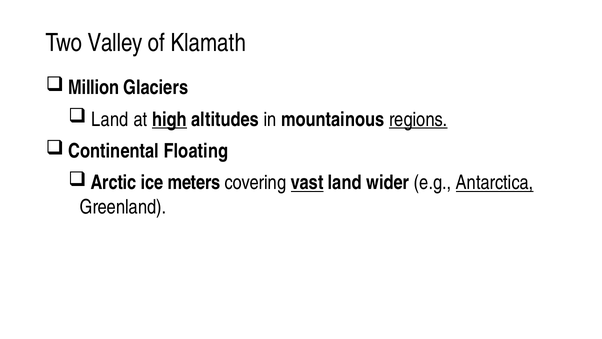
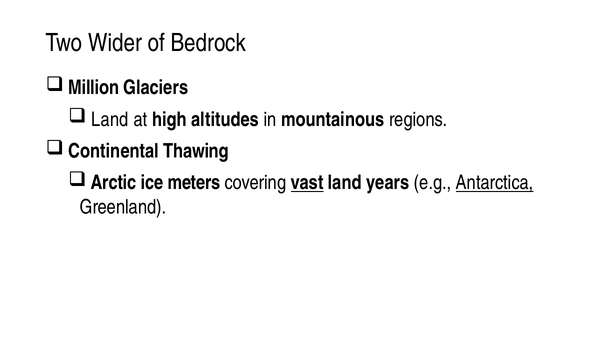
Valley: Valley -> Wider
Klamath: Klamath -> Bedrock
high underline: present -> none
regions underline: present -> none
Floating: Floating -> Thawing
wider: wider -> years
